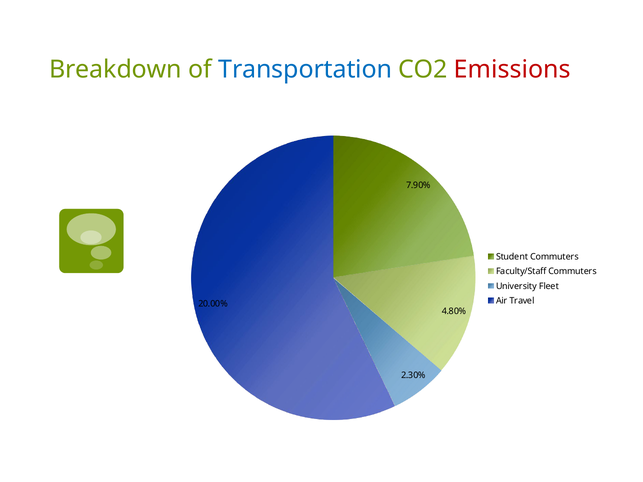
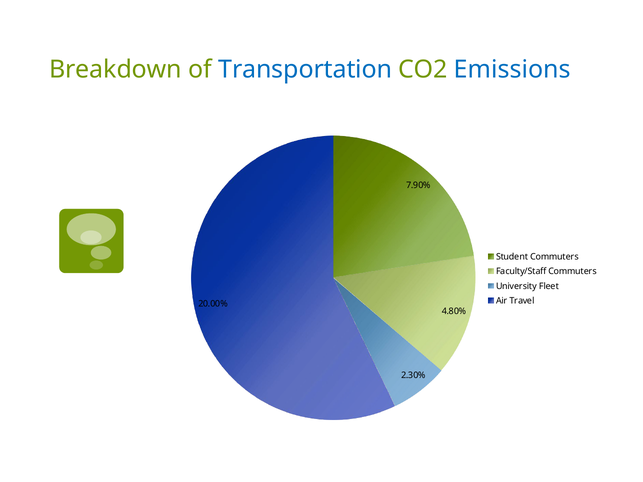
Emissions colour: red -> blue
